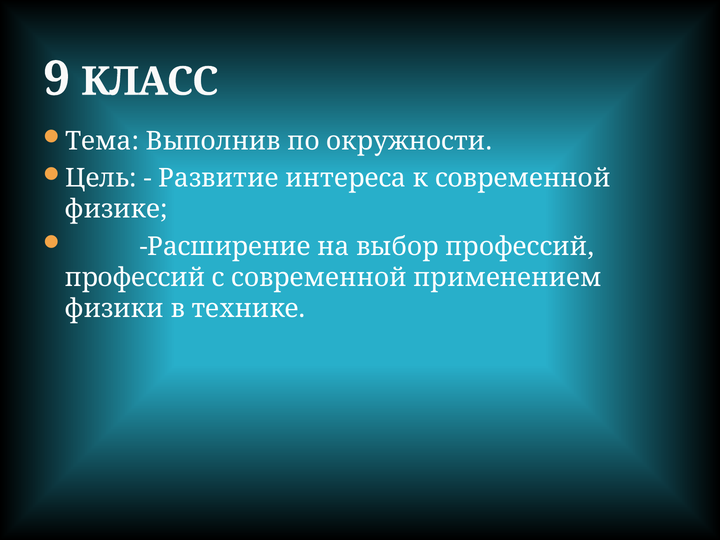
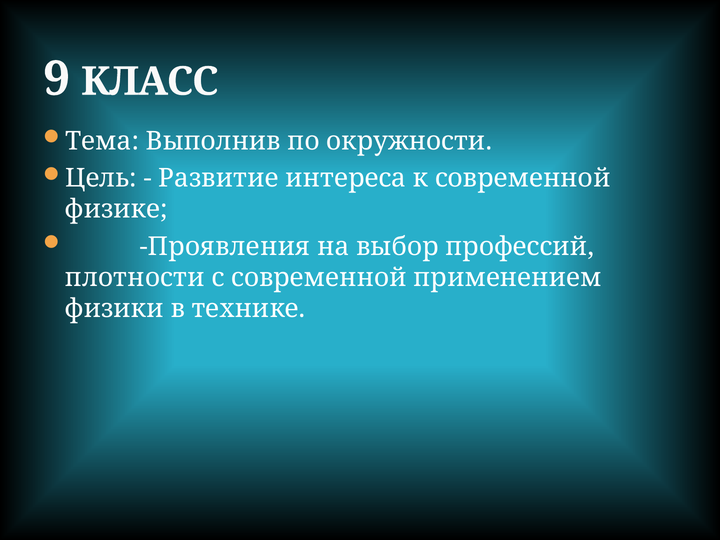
Расширение: Расширение -> Проявления
профессий at (135, 278): профессий -> плотности
